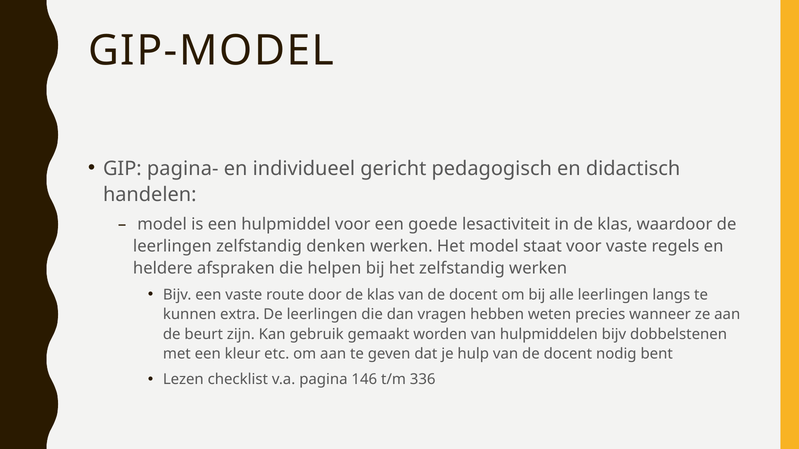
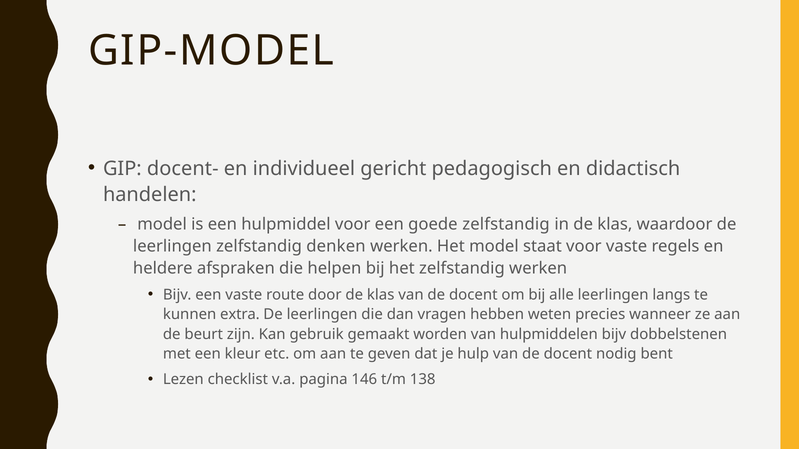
pagina-: pagina- -> docent-
goede lesactiviteit: lesactiviteit -> zelfstandig
336: 336 -> 138
